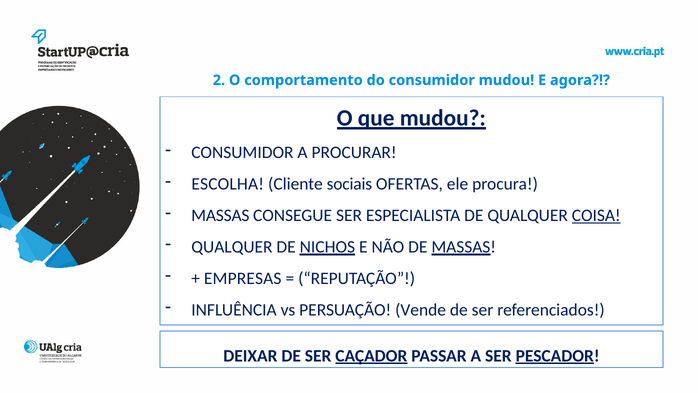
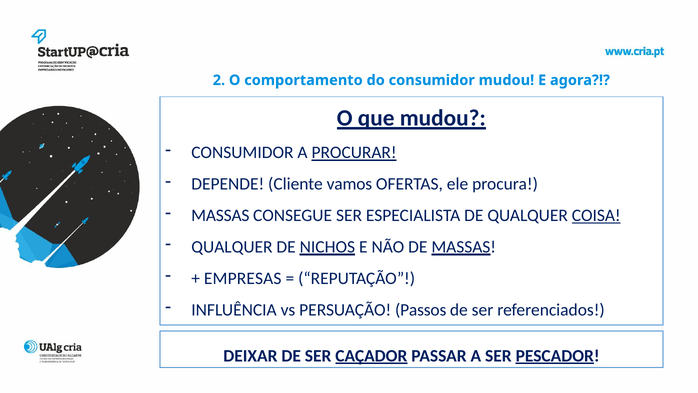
PROCURAR underline: none -> present
ESCOLHA: ESCOLHA -> DEPENDE
sociais: sociais -> vamos
Vende: Vende -> Passos
